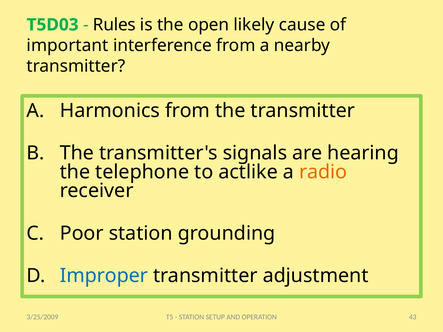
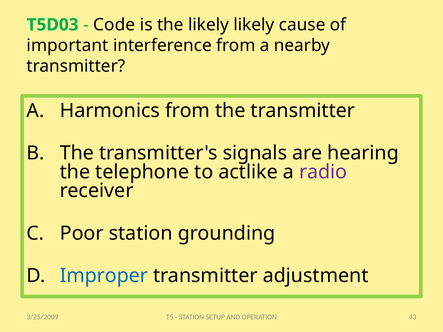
Rules: Rules -> Code
the open: open -> likely
radio colour: orange -> purple
